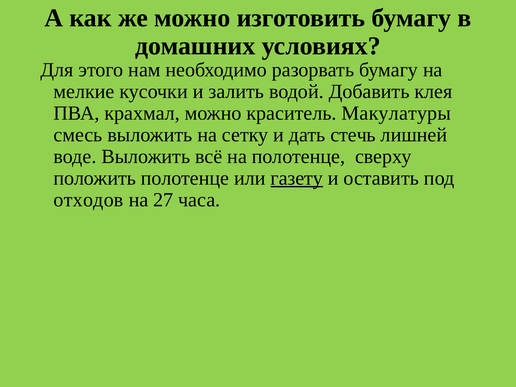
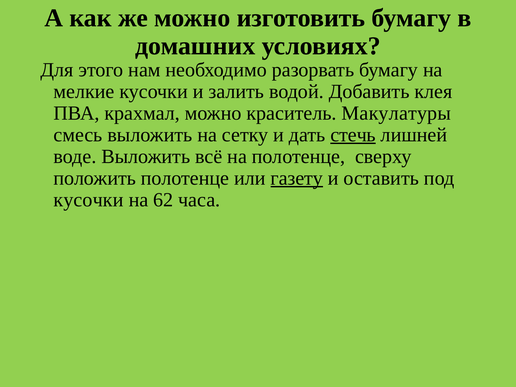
стечь underline: none -> present
отходов at (89, 200): отходов -> кусочки
27: 27 -> 62
